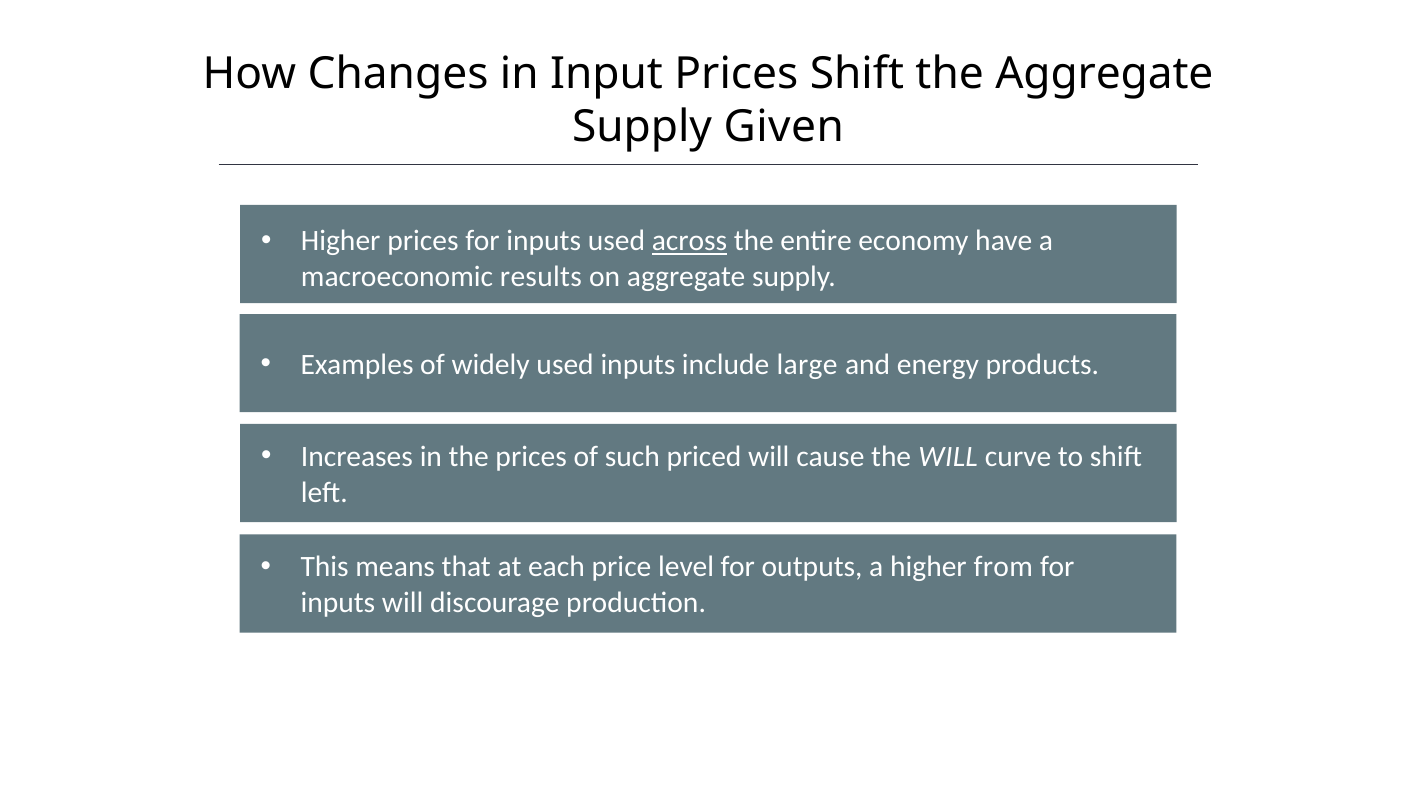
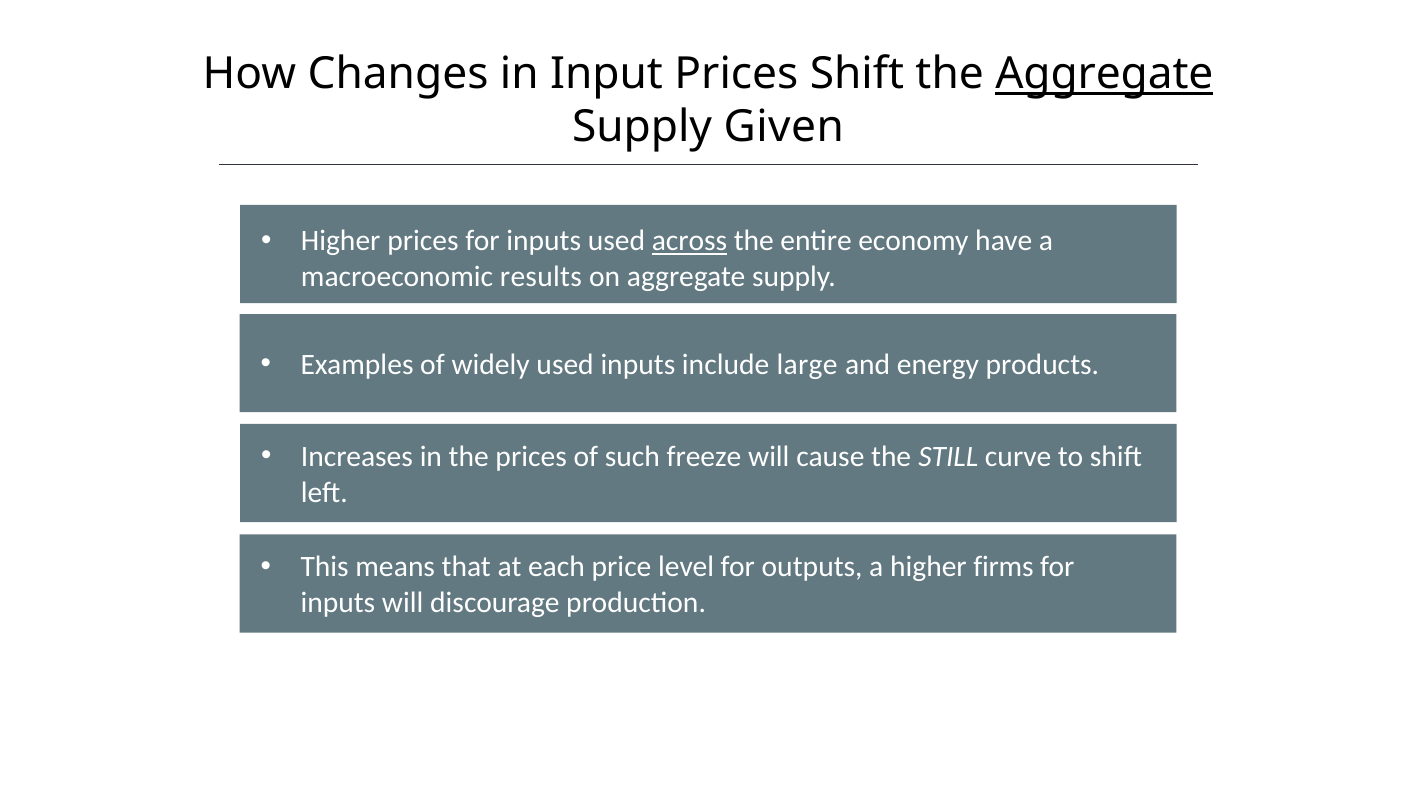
Aggregate at (1104, 74) underline: none -> present
priced: priced -> freeze
the WILL: WILL -> STILL
from: from -> firms
